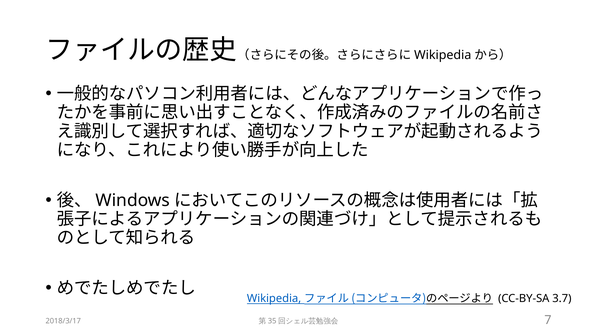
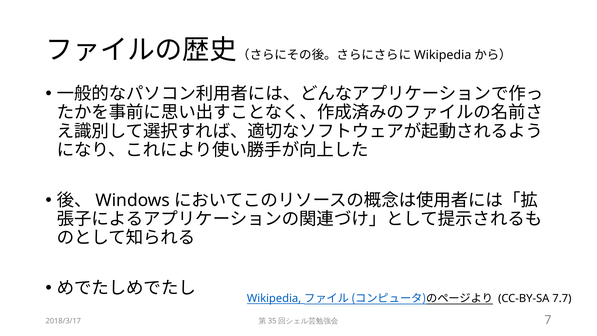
3.7: 3.7 -> 7.7
